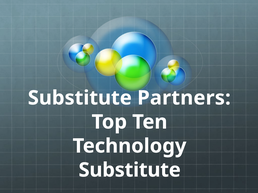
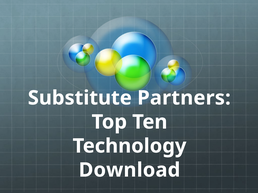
Substitute at (130, 170): Substitute -> Download
